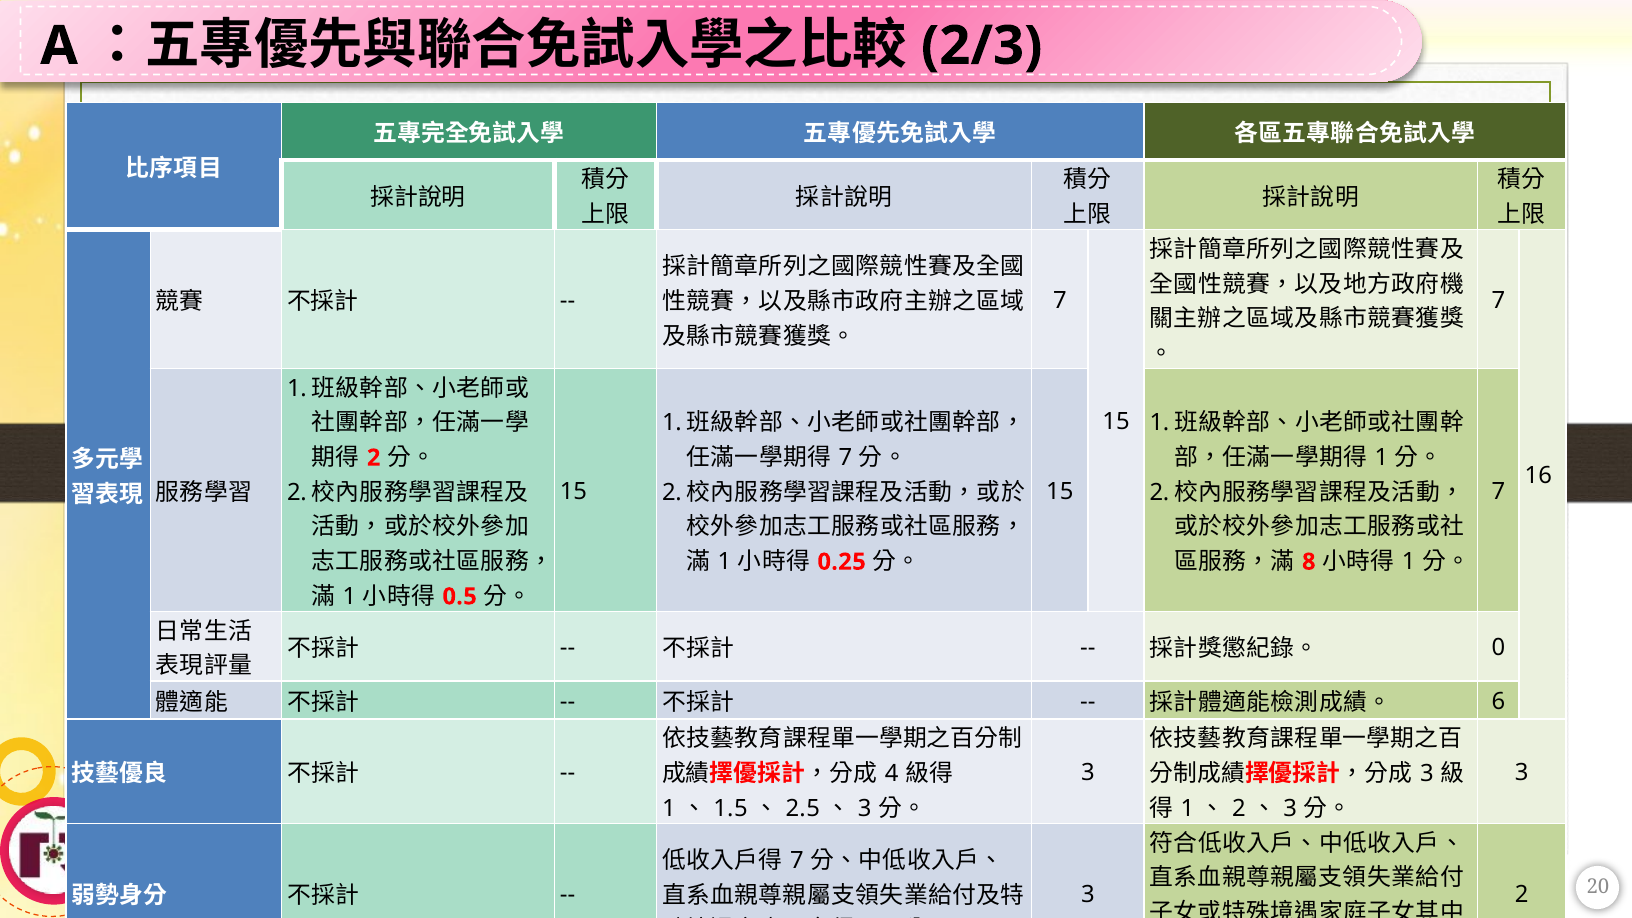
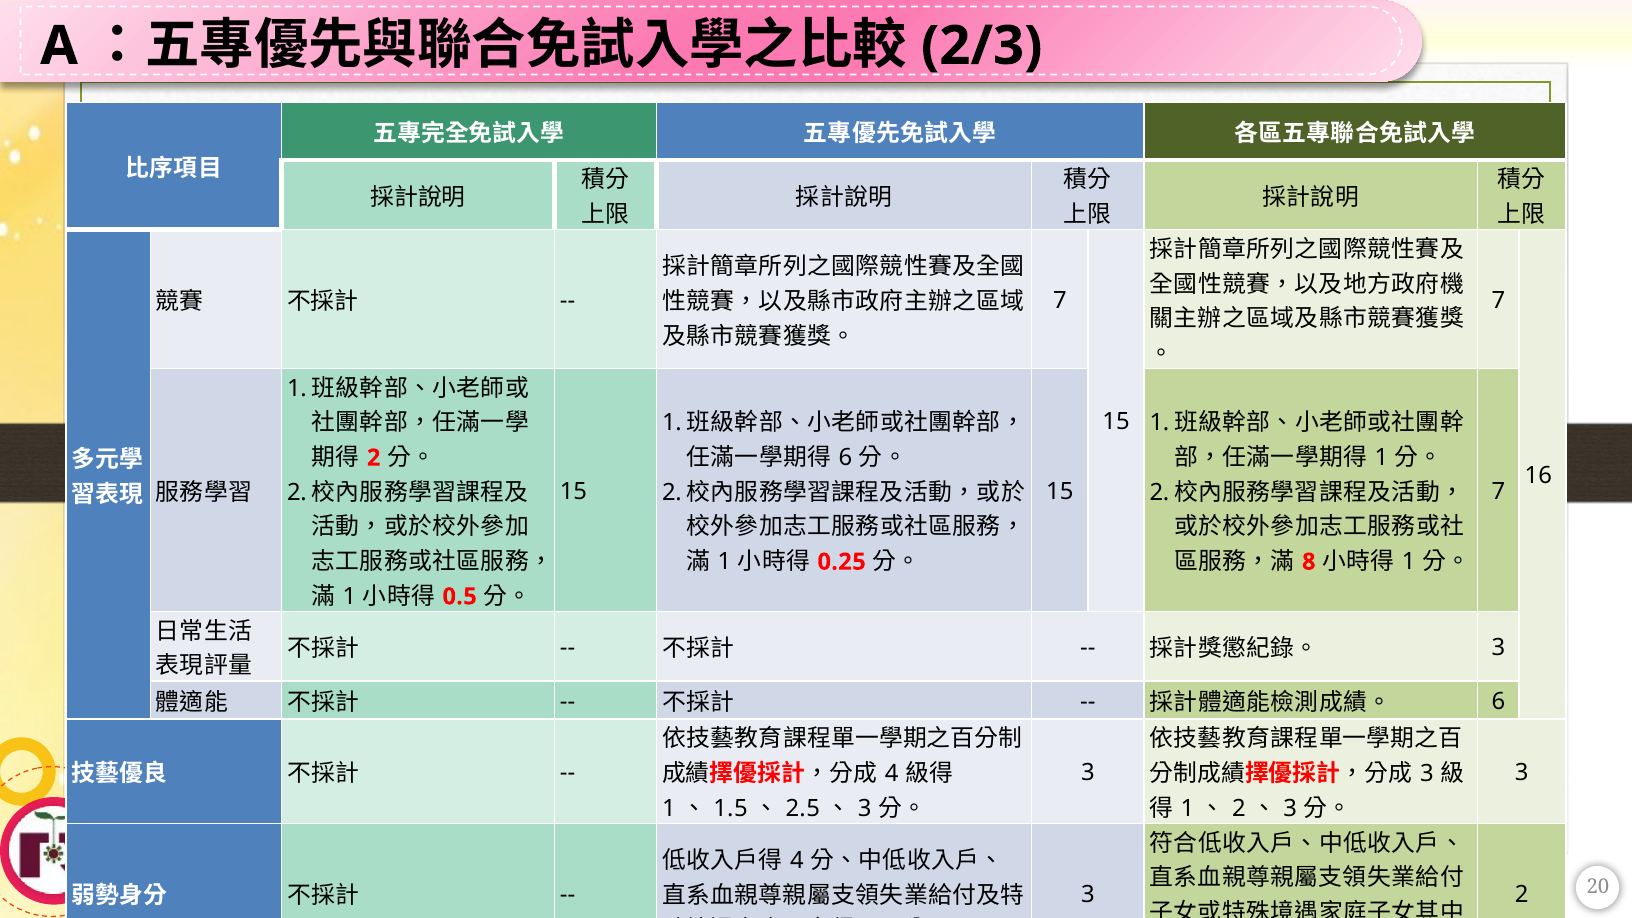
7 at (845, 458): 7 -> 6
0 at (1498, 648): 0 -> 3
7 at (797, 861): 7 -> 4
